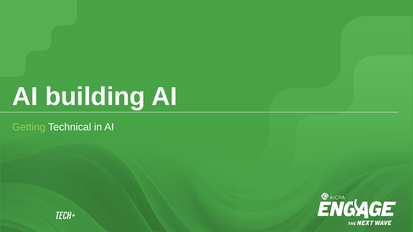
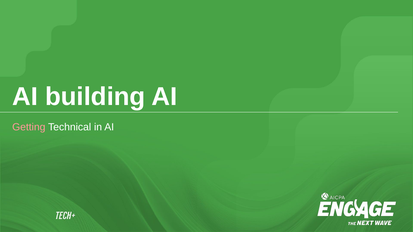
Getting colour: light green -> pink
